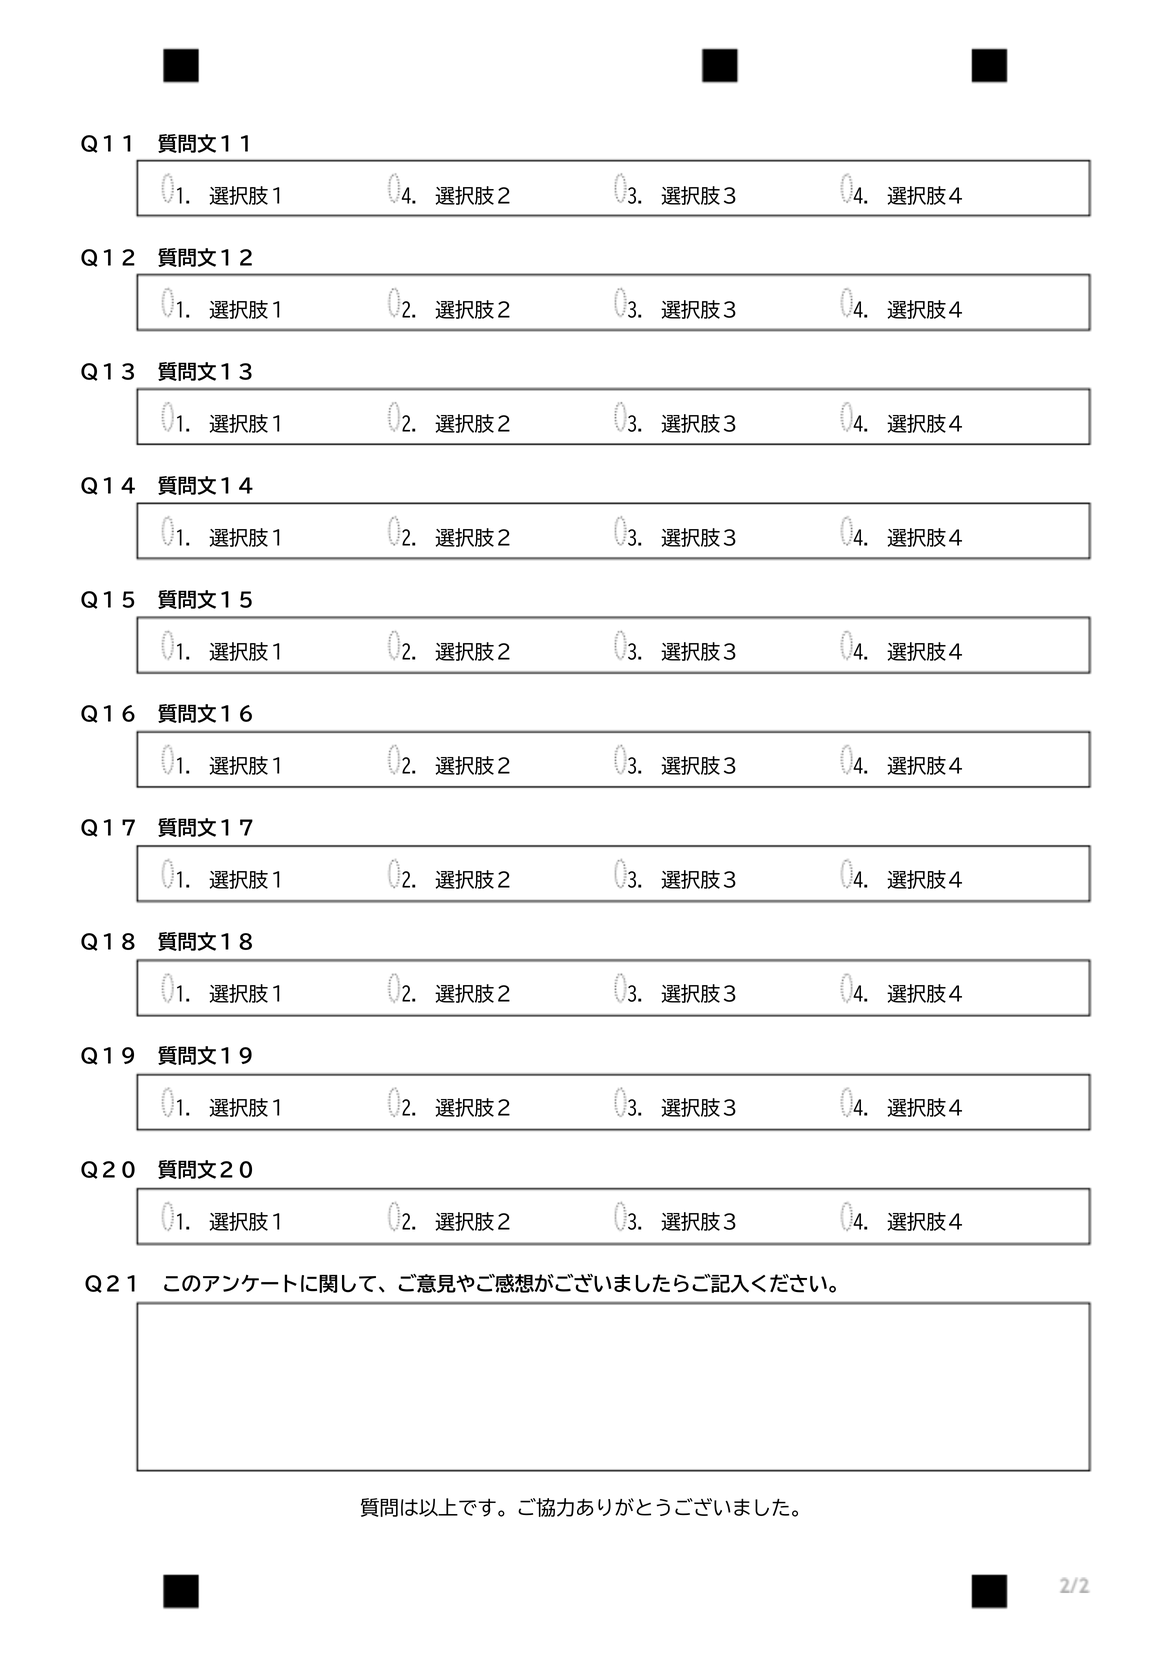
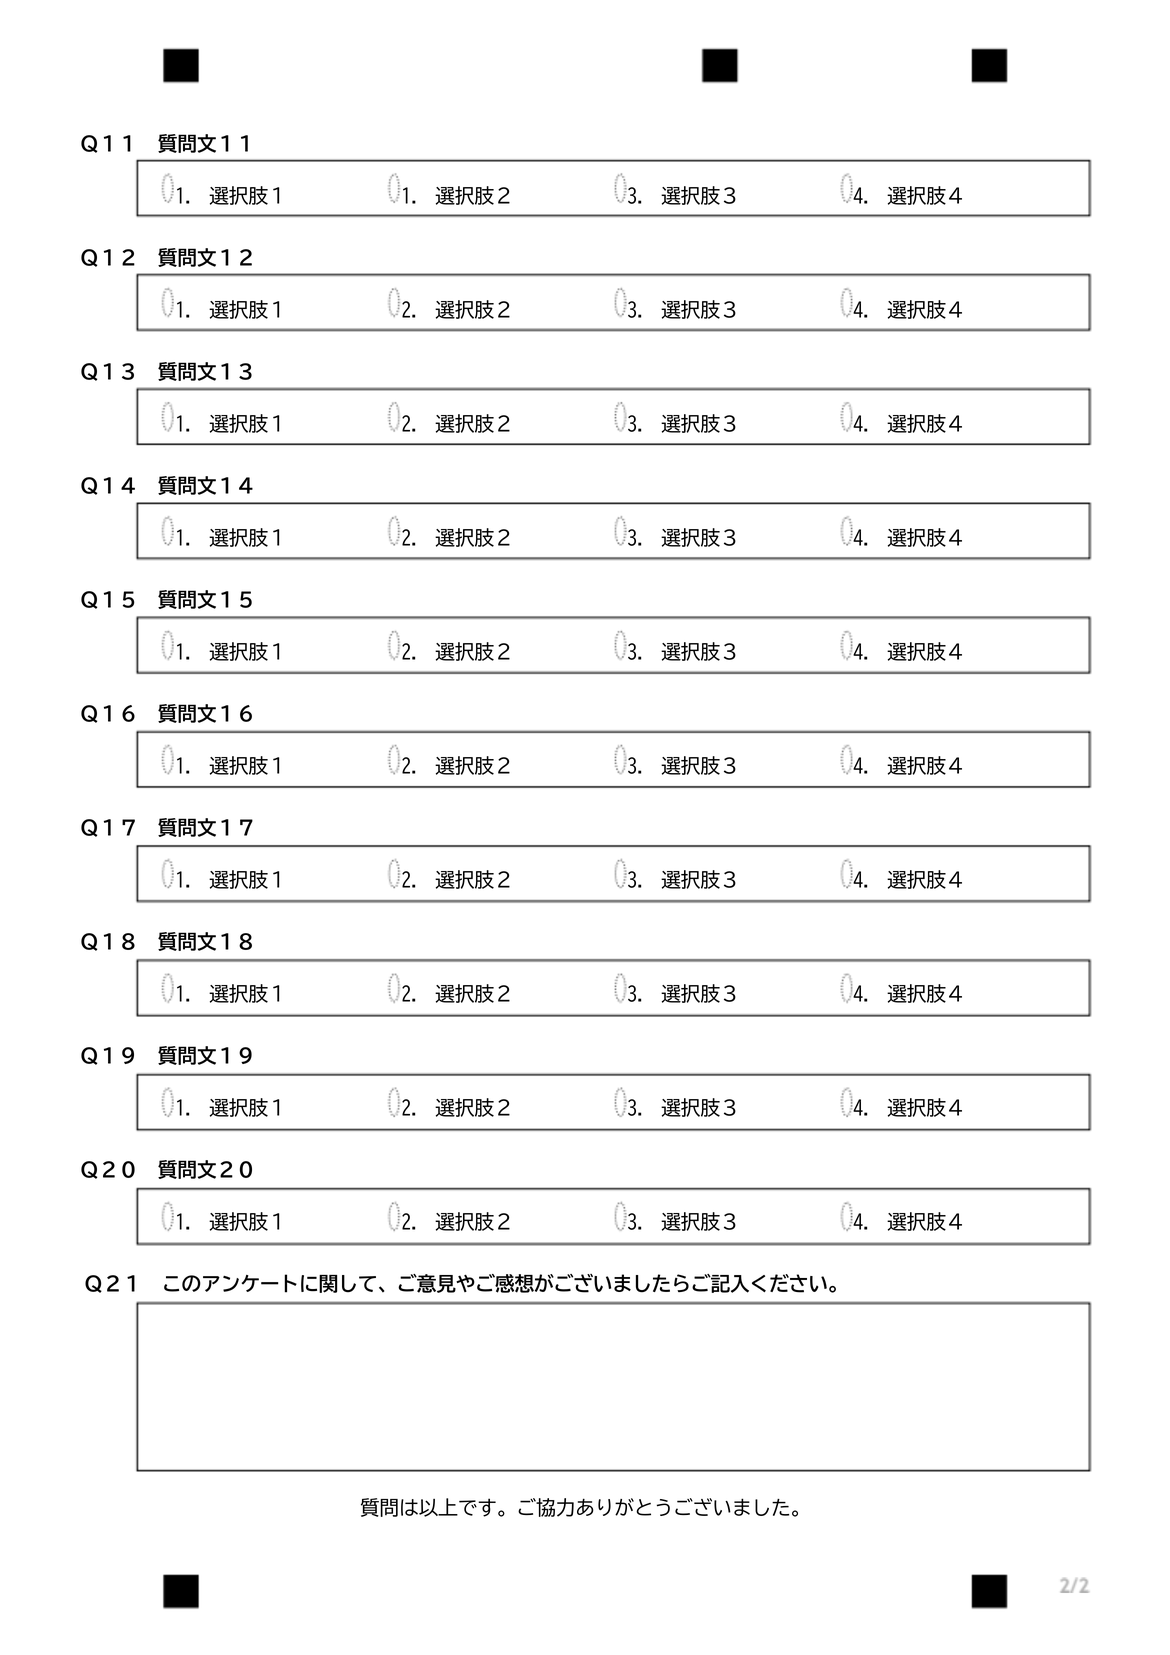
4 at (411, 197): 4 -> 1
